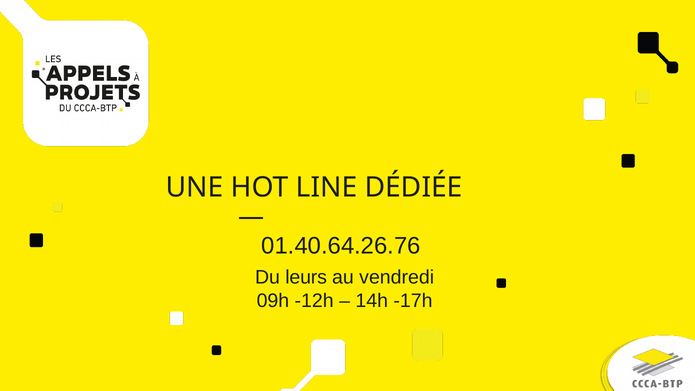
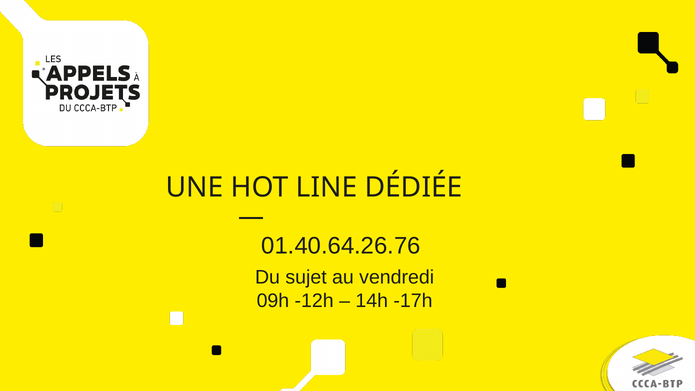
leurs: leurs -> sujet
